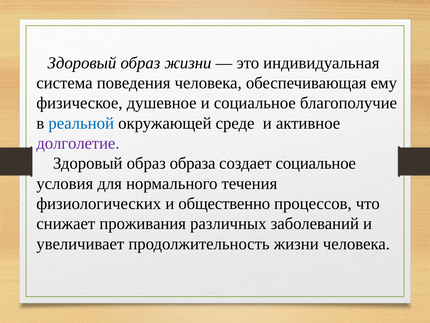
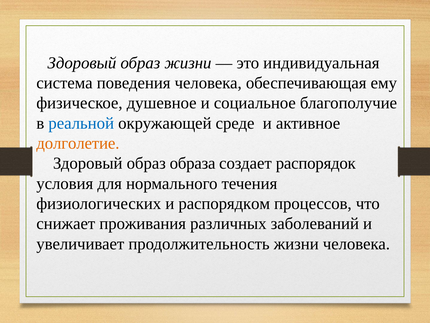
долголетие colour: purple -> orange
создает социальное: социальное -> распорядок
общественно: общественно -> распорядком
